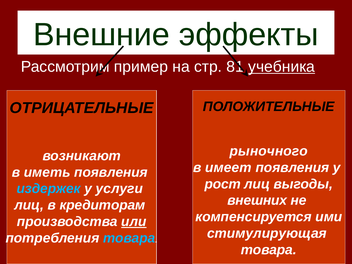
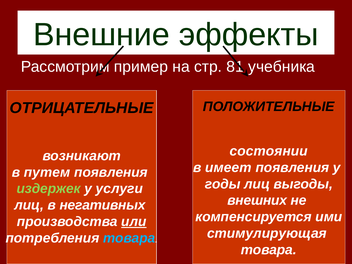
учебника underline: present -> none
рыночного: рыночного -> состоянии
иметь: иметь -> путем
рост: рост -> годы
издержек colour: light blue -> light green
кредиторам: кредиторам -> негативных
